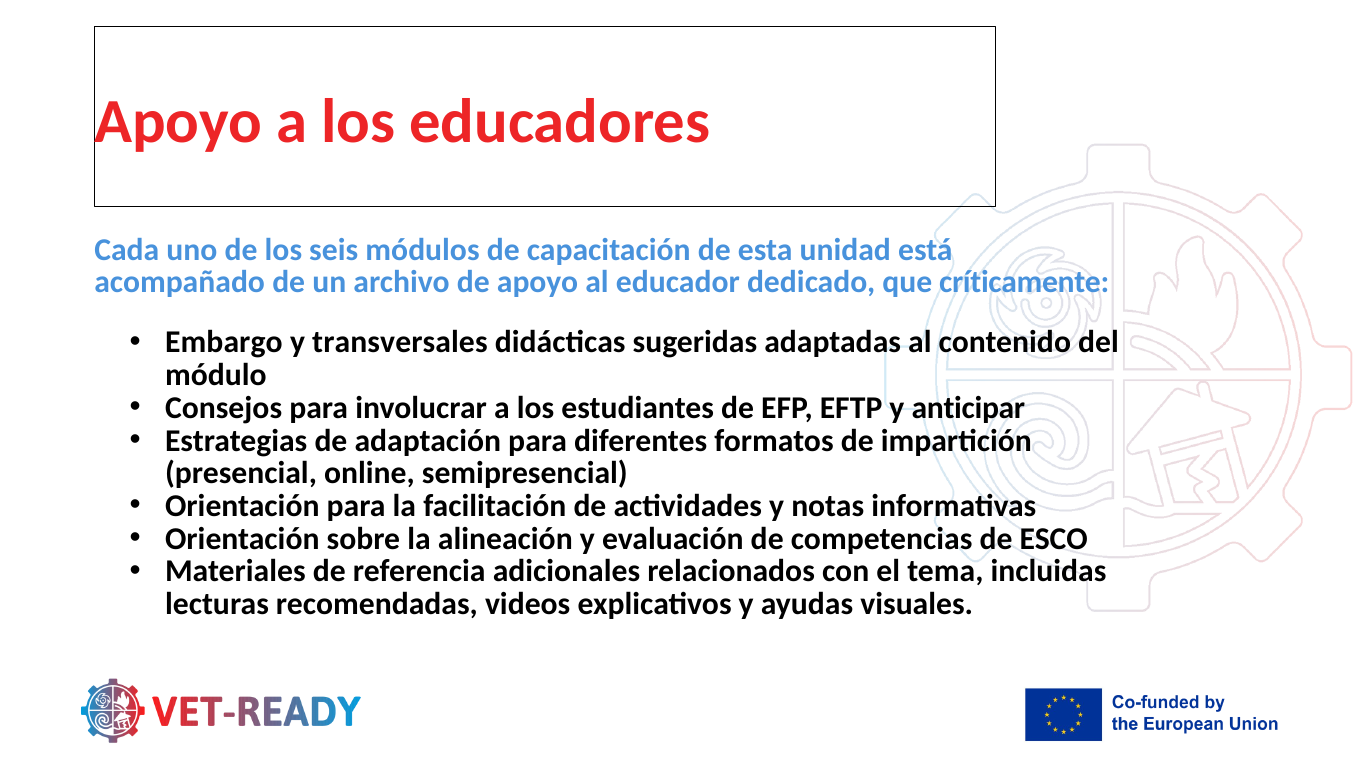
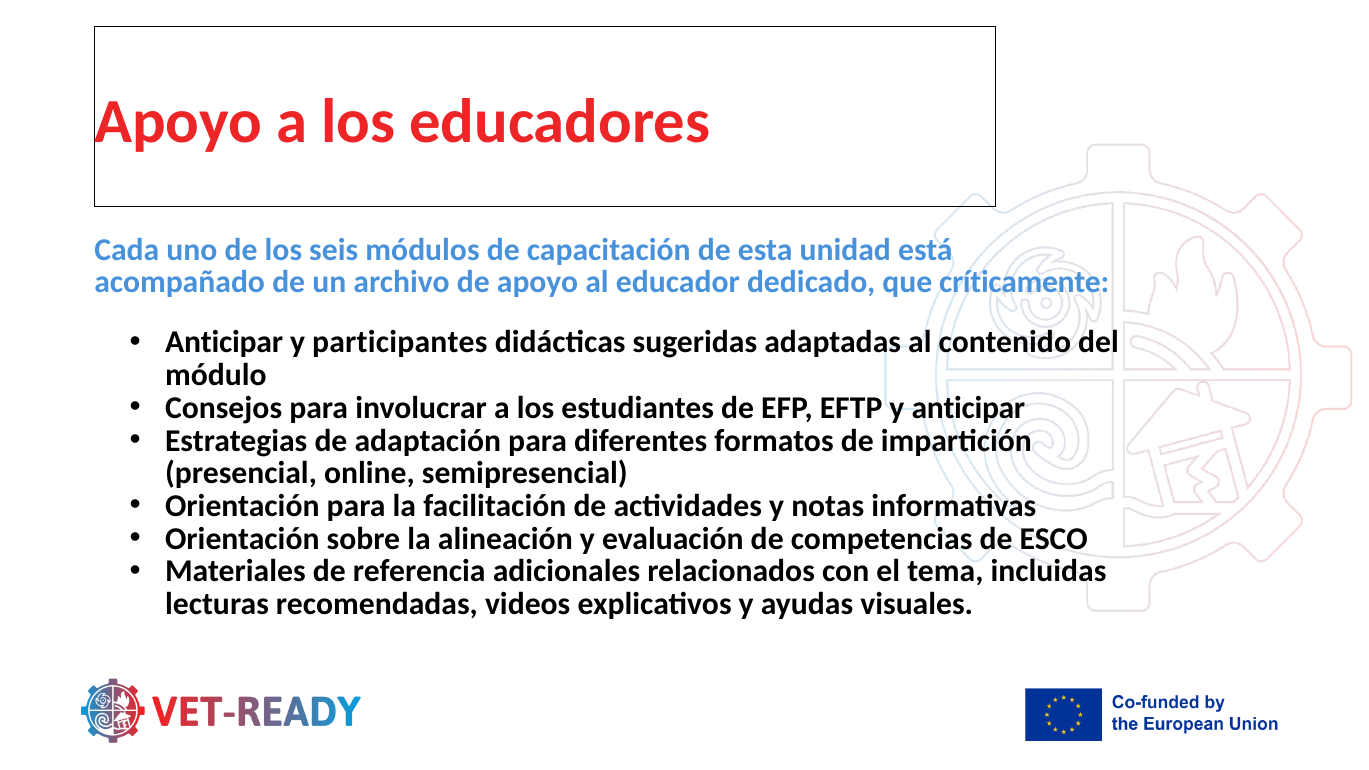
Embargo at (224, 343): Embargo -> Anticipar
transversales: transversales -> participantes
